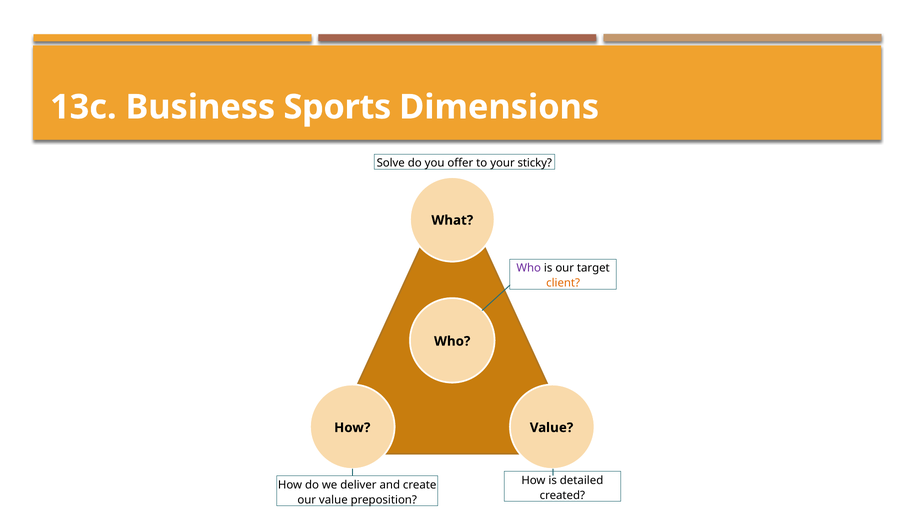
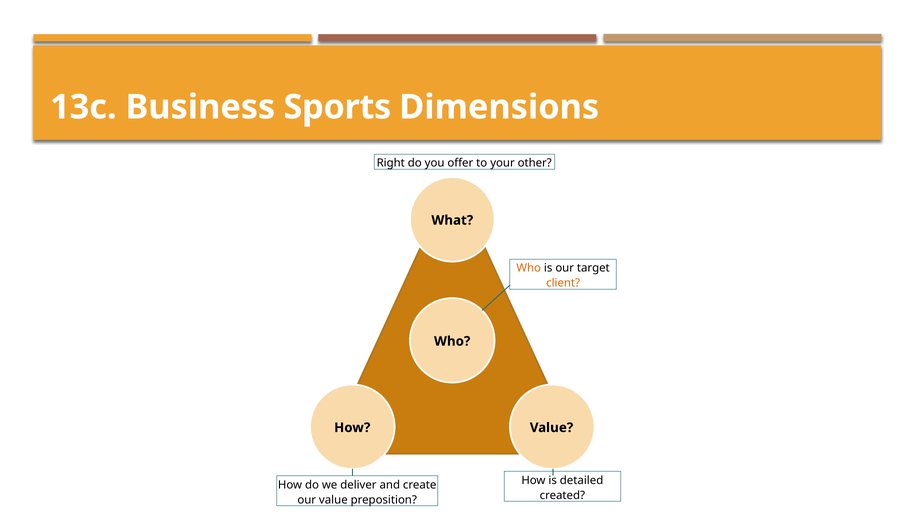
Solve: Solve -> Right
sticky: sticky -> other
Who at (529, 269) colour: purple -> orange
